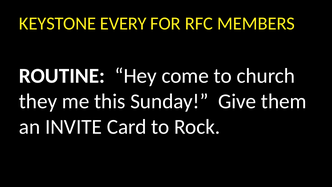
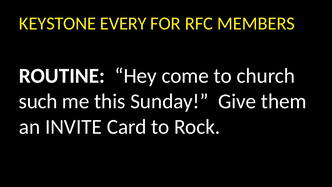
they: they -> such
